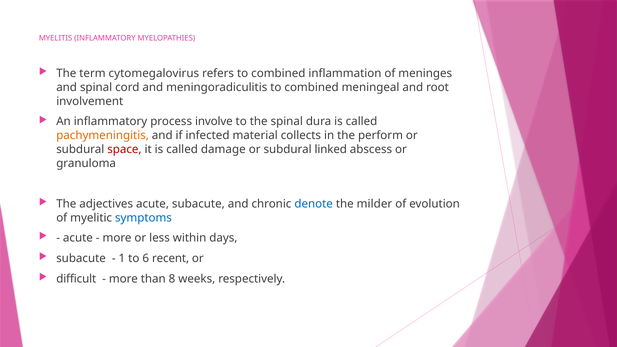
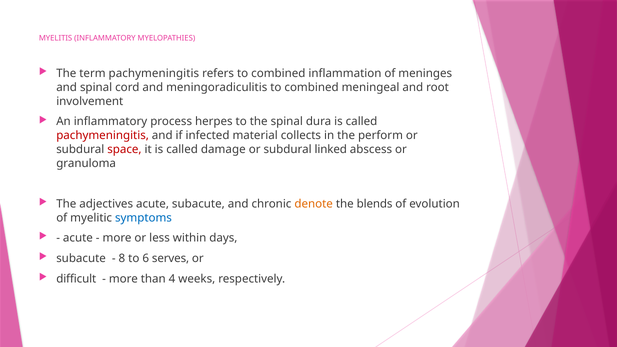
term cytomegalovirus: cytomegalovirus -> pachymeningitis
involve: involve -> herpes
pachymeningitis at (103, 136) colour: orange -> red
denote colour: blue -> orange
milder: milder -> blends
1: 1 -> 8
recent: recent -> serves
8: 8 -> 4
